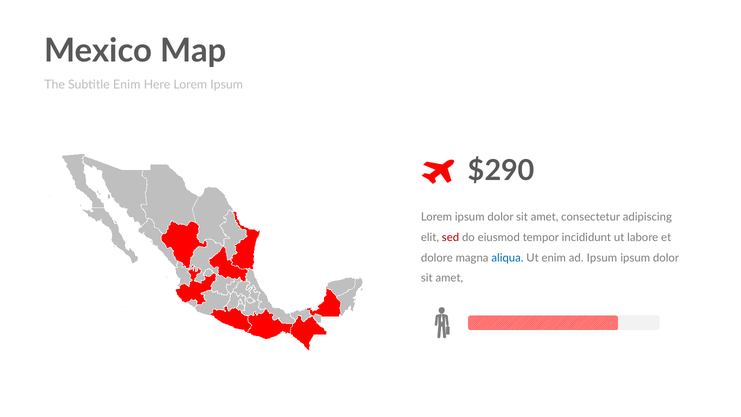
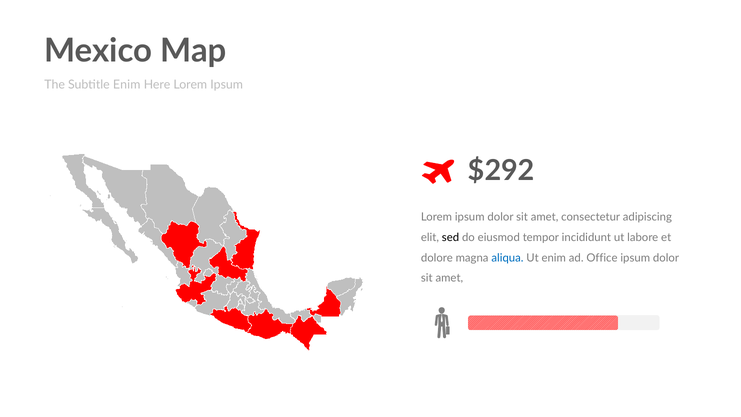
$290: $290 -> $292
sed colour: red -> black
ad Ipsum: Ipsum -> Office
